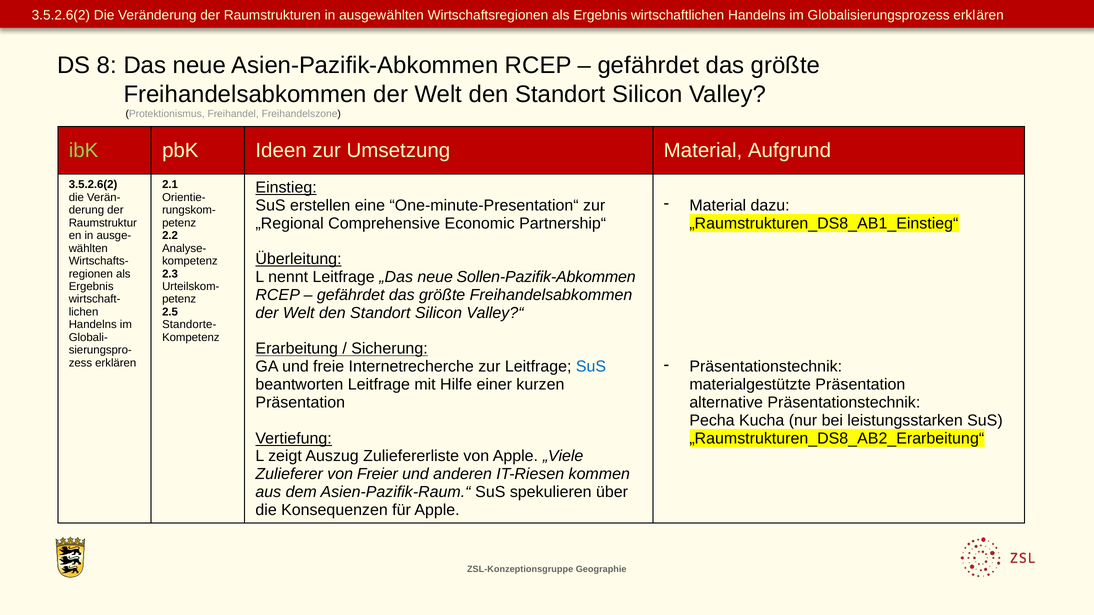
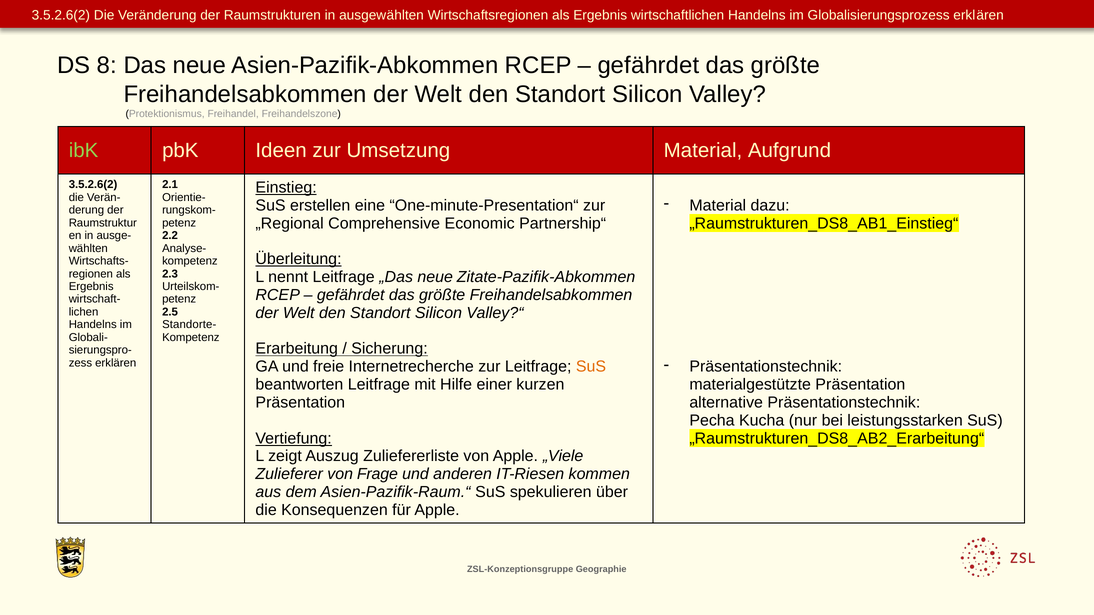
Sollen-Pazifik-Abkommen: Sollen-Pazifik-Abkommen -> Zitate-Pazifik-Abkommen
SuS at (591, 367) colour: blue -> orange
Freier: Freier -> Frage
